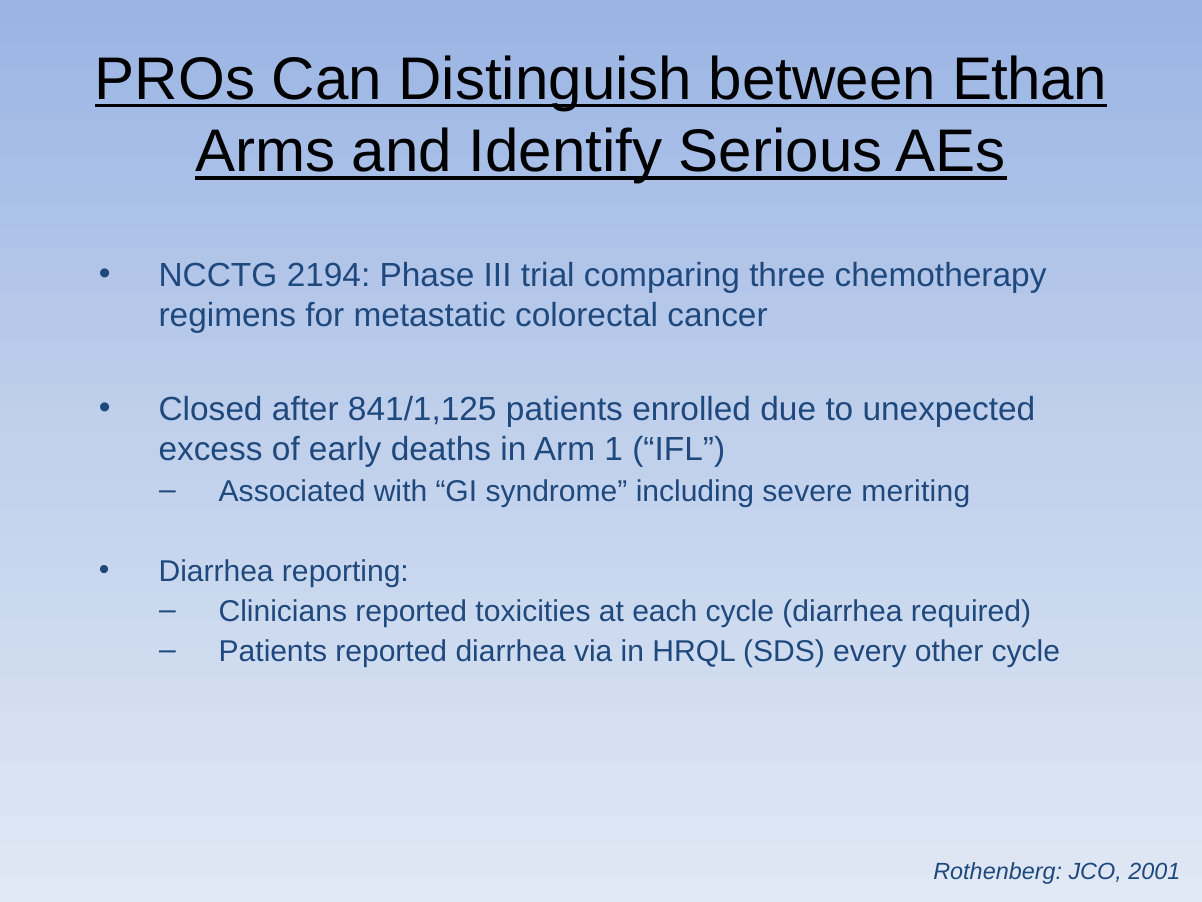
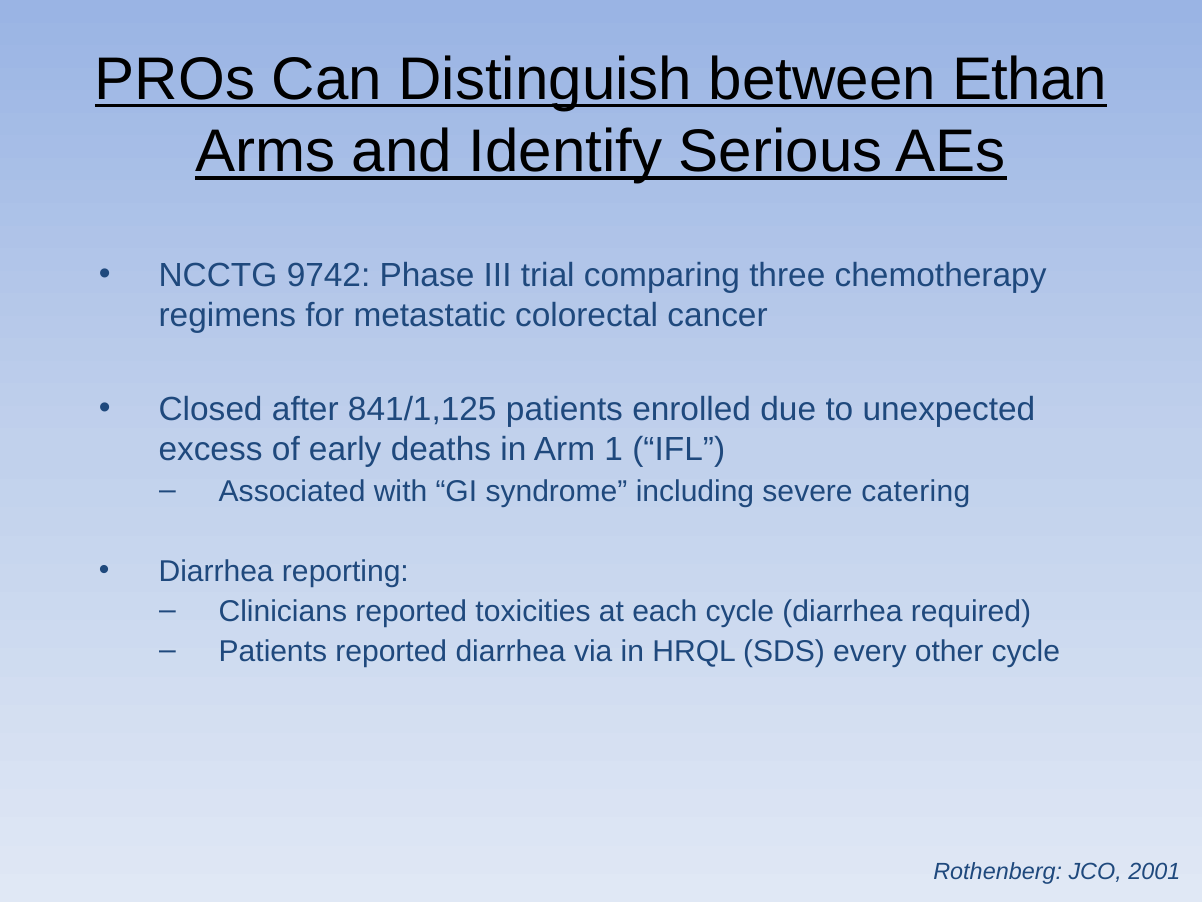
2194: 2194 -> 9742
meriting: meriting -> catering
